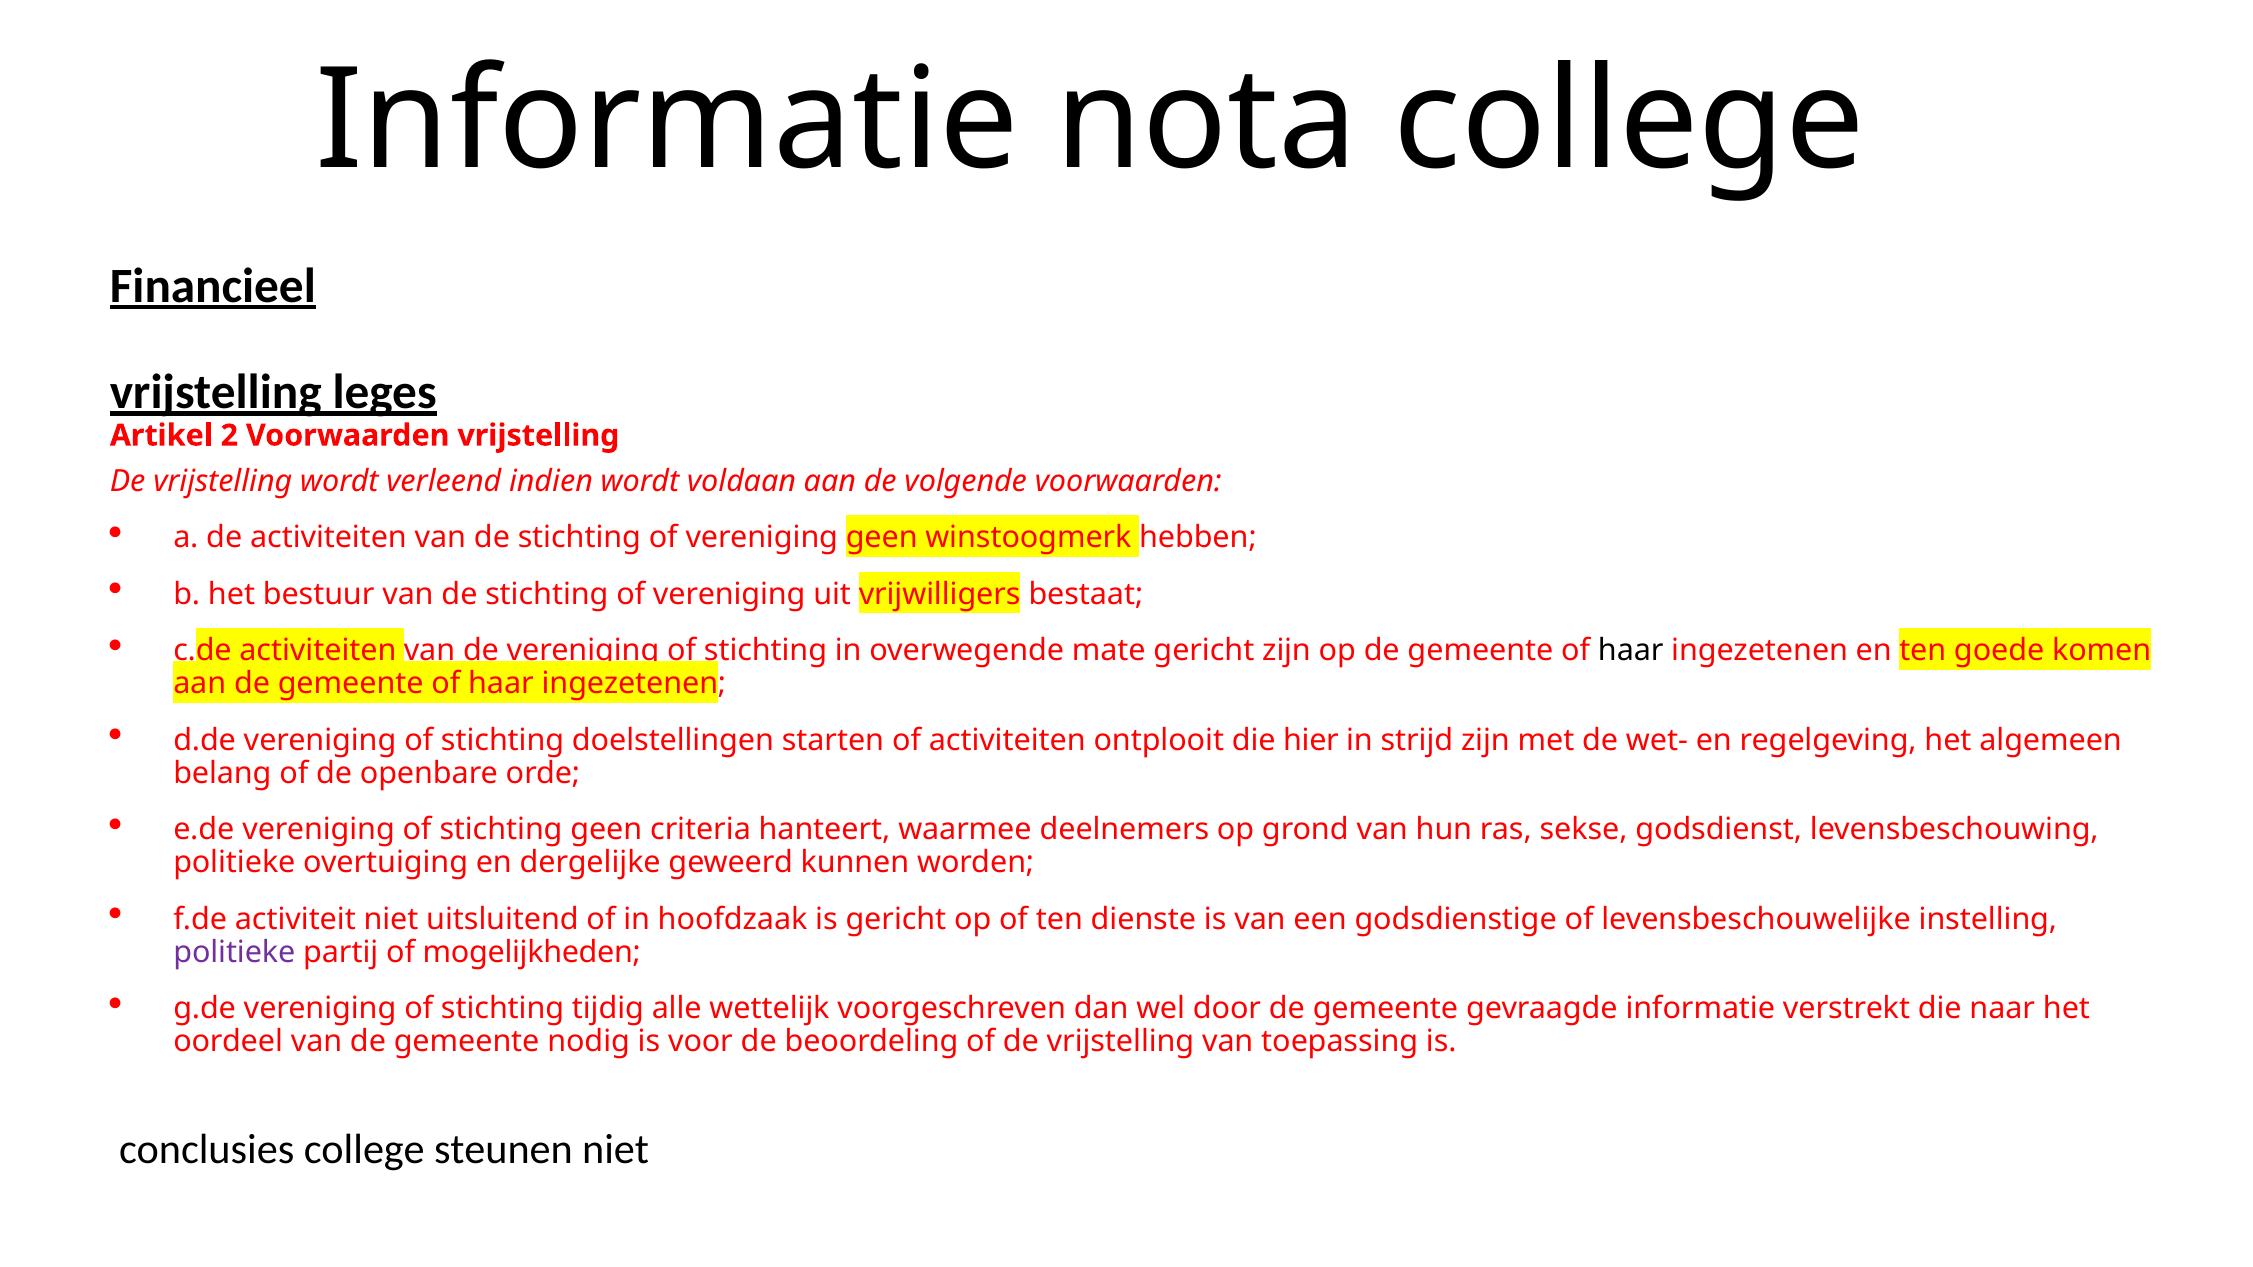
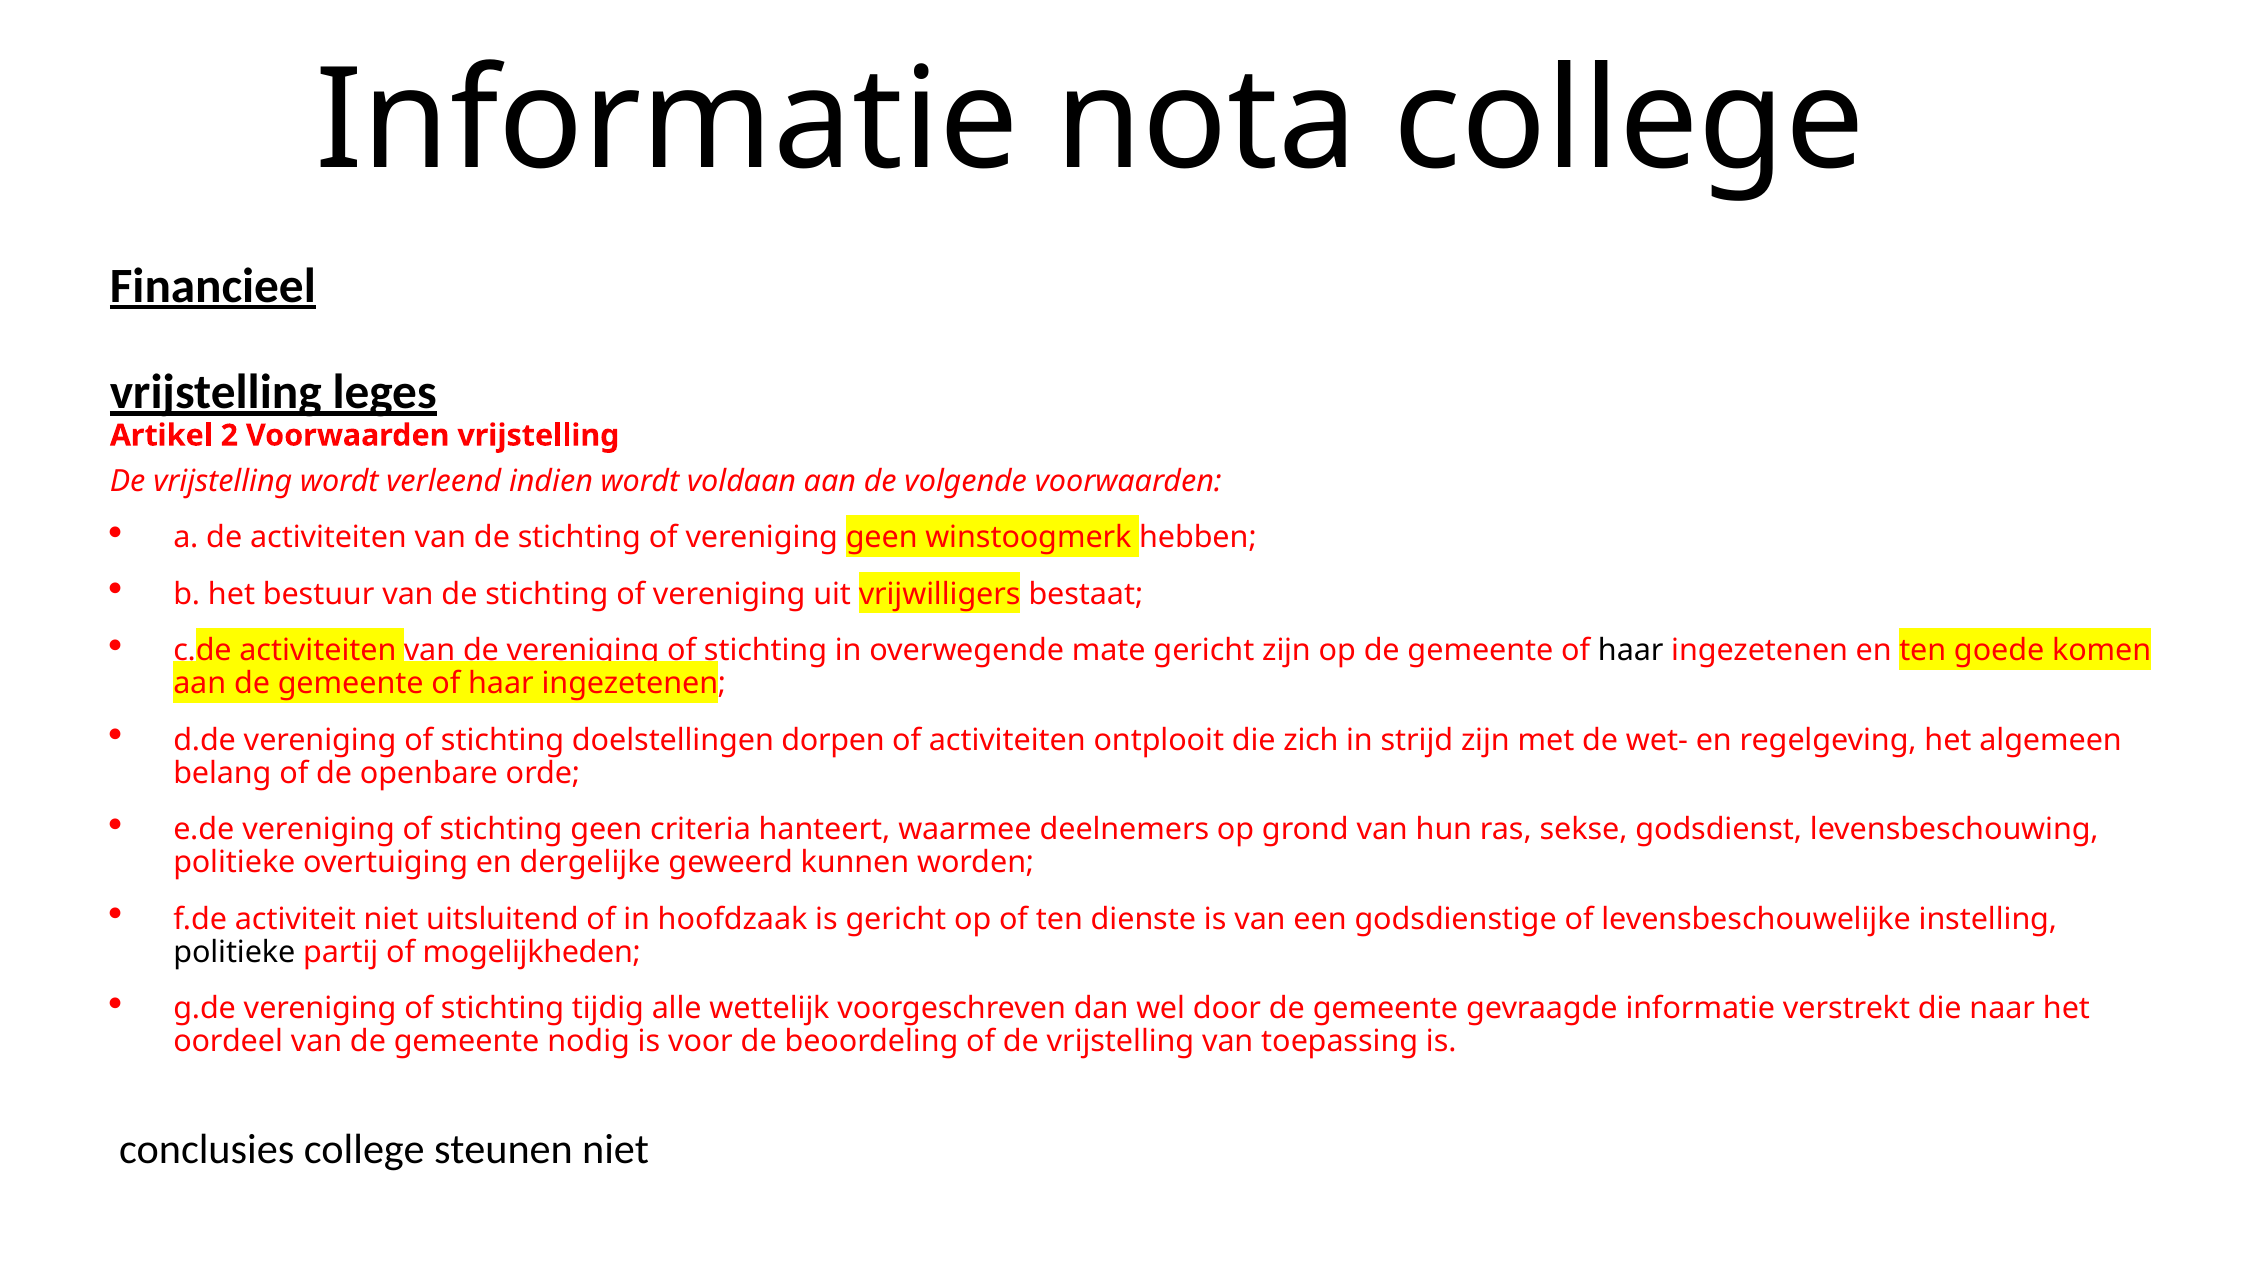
starten: starten -> dorpen
hier: hier -> zich
politieke at (234, 952) colour: purple -> black
